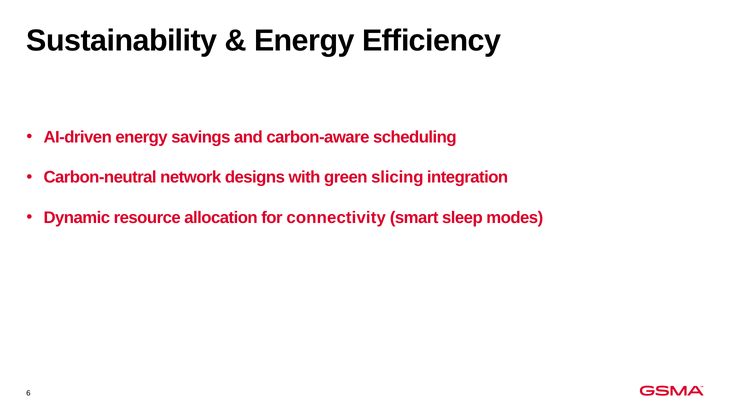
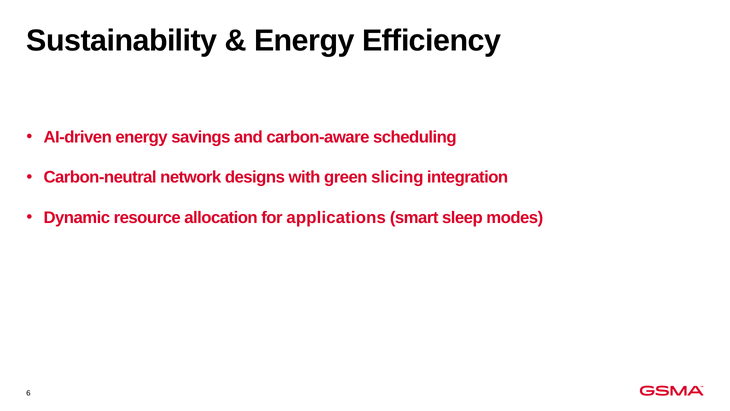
connectivity: connectivity -> applications
